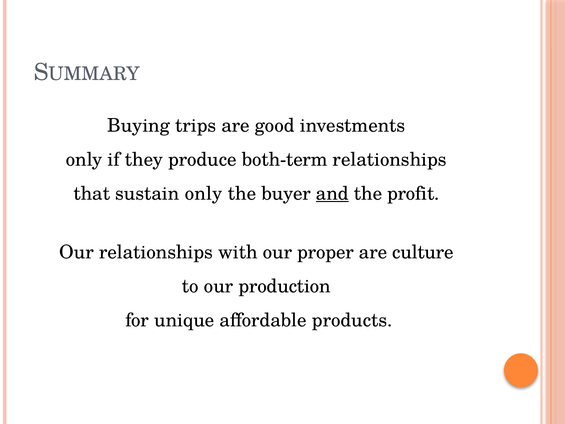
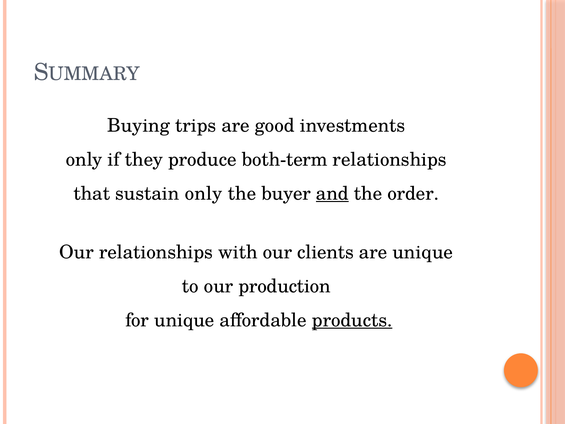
profit: profit -> order
proper: proper -> clients
are culture: culture -> unique
products underline: none -> present
